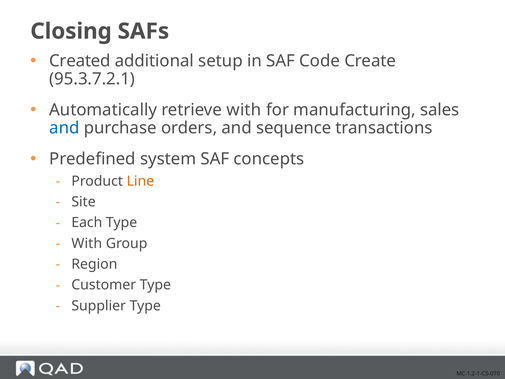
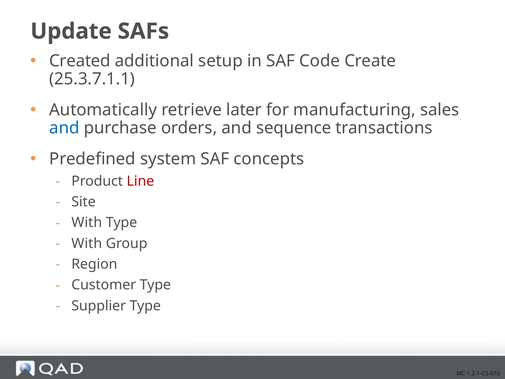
Closing: Closing -> Update
95.3.7.2.1: 95.3.7.2.1 -> 25.3.7.1.1
retrieve with: with -> later
Line colour: orange -> red
Each at (87, 223): Each -> With
